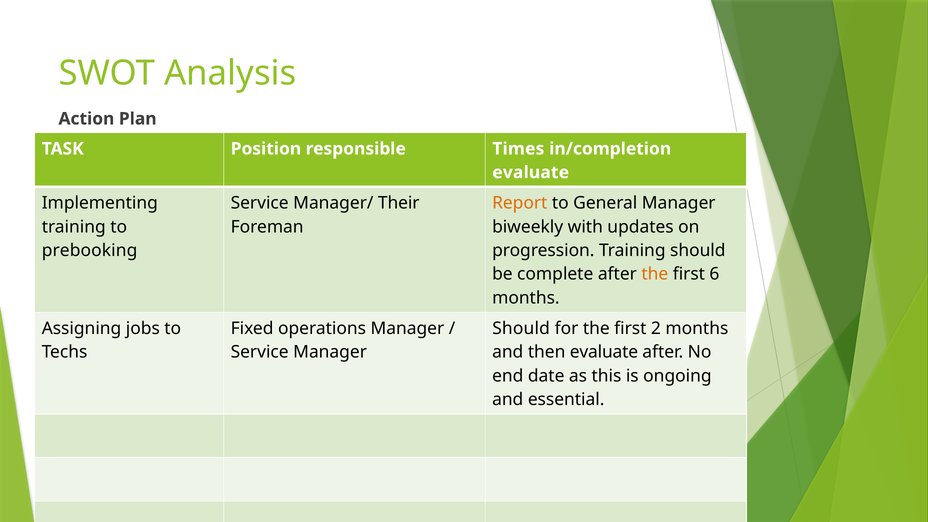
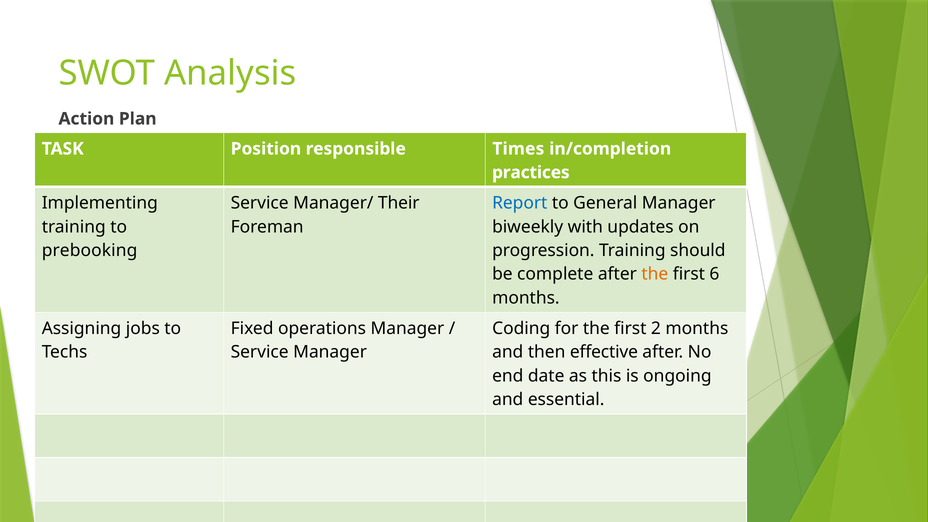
evaluate at (531, 172): evaluate -> practices
Report colour: orange -> blue
Should at (521, 328): Should -> Coding
then evaluate: evaluate -> effective
